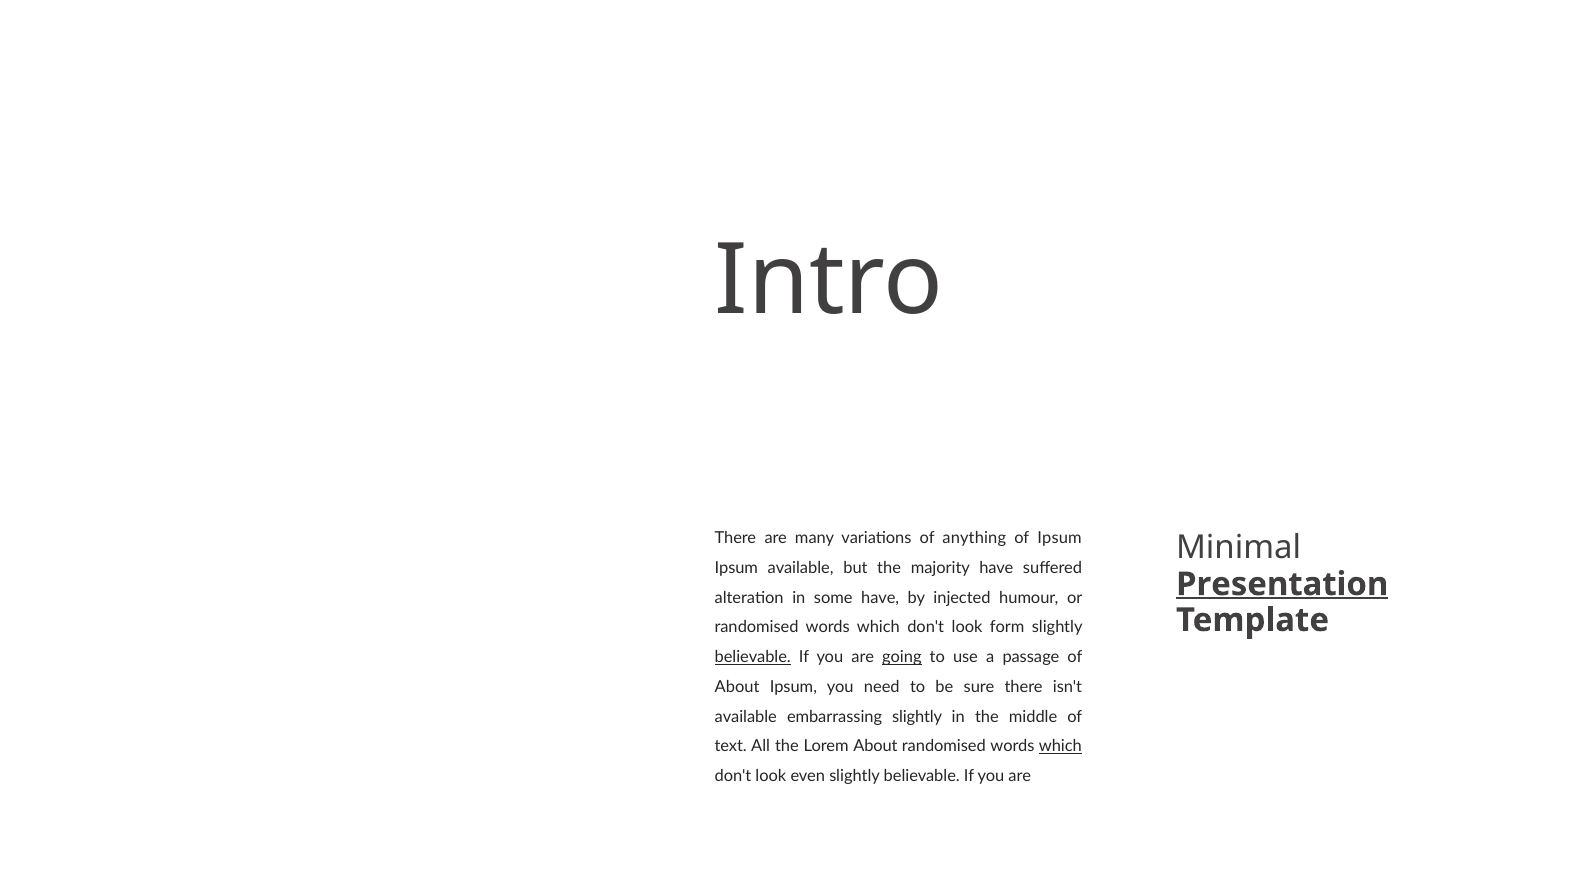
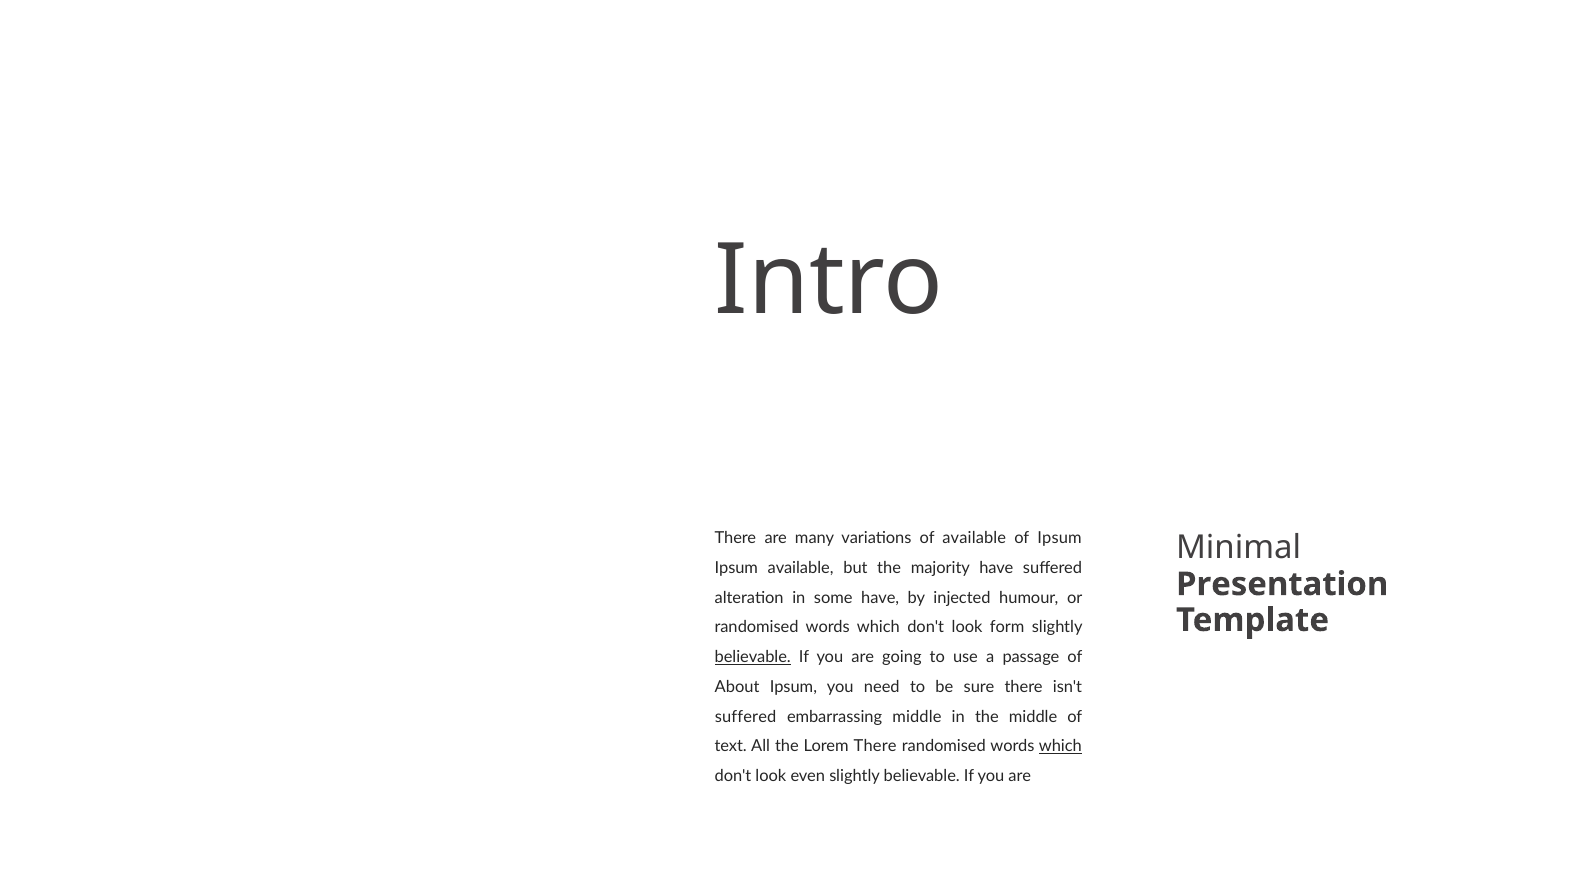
of anything: anything -> available
Presentation underline: present -> none
going underline: present -> none
available at (746, 716): available -> suffered
embarrassing slightly: slightly -> middle
Lorem About: About -> There
